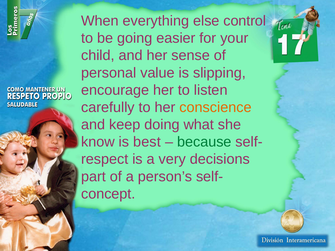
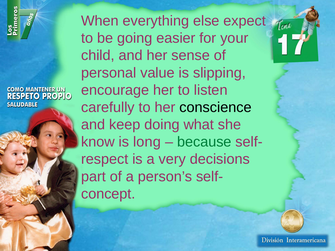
control: control -> expect
conscience colour: orange -> black
best: best -> long
